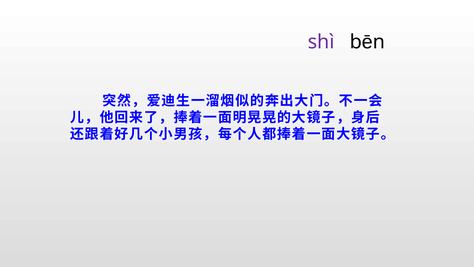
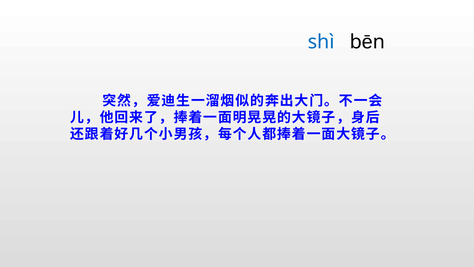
shì colour: purple -> blue
